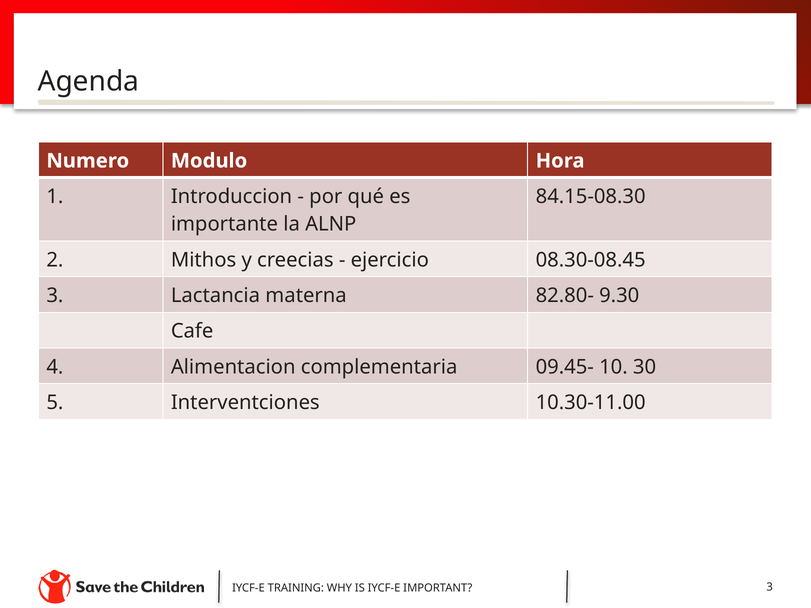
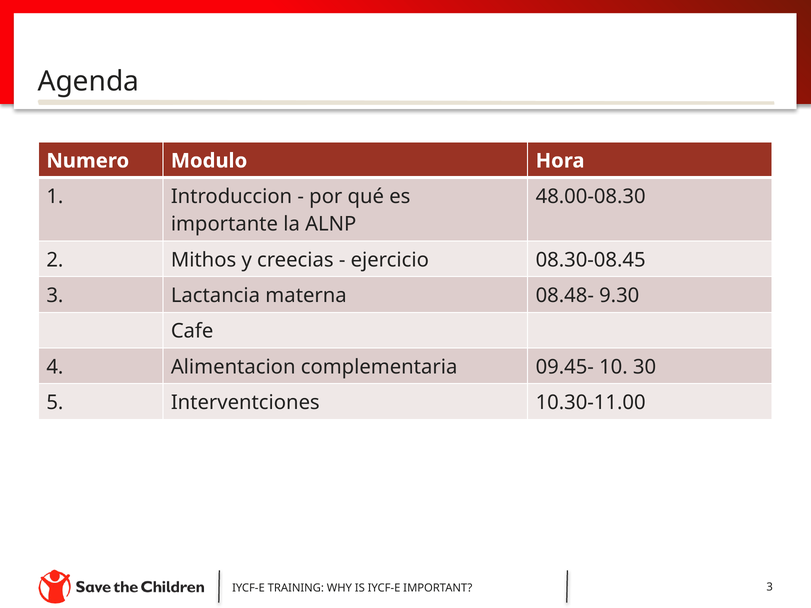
84.15-08.30: 84.15-08.30 -> 48.00-08.30
82.80-: 82.80- -> 08.48-
